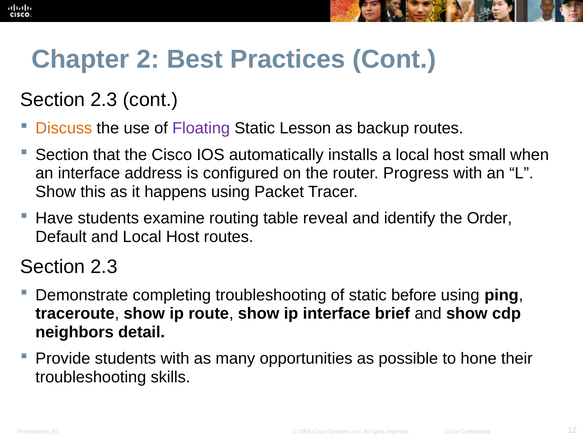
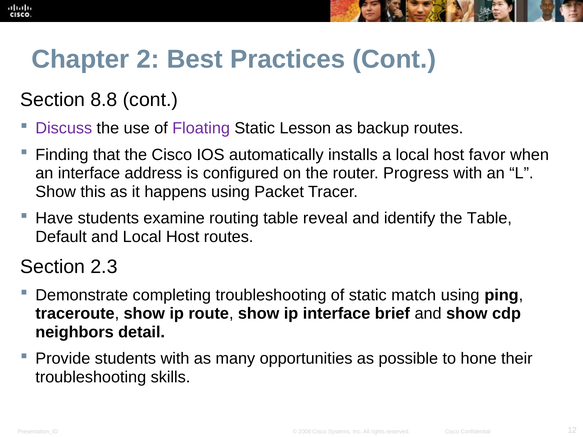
2.3 at (104, 100): 2.3 -> 8.8
Discuss colour: orange -> purple
Section at (62, 155): Section -> Finding
small: small -> favor
the Order: Order -> Table
before: before -> match
